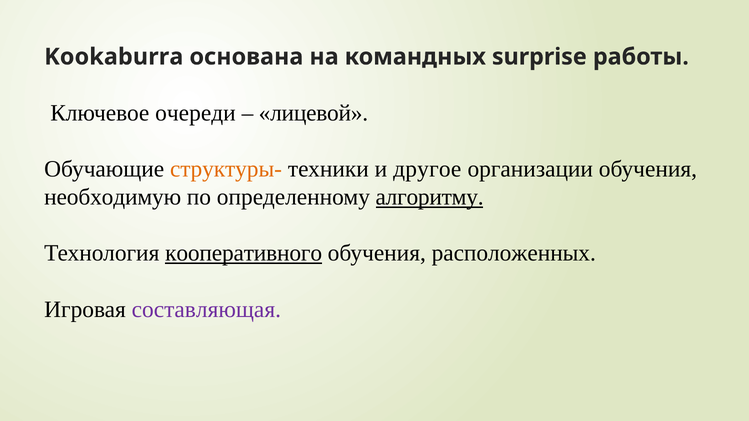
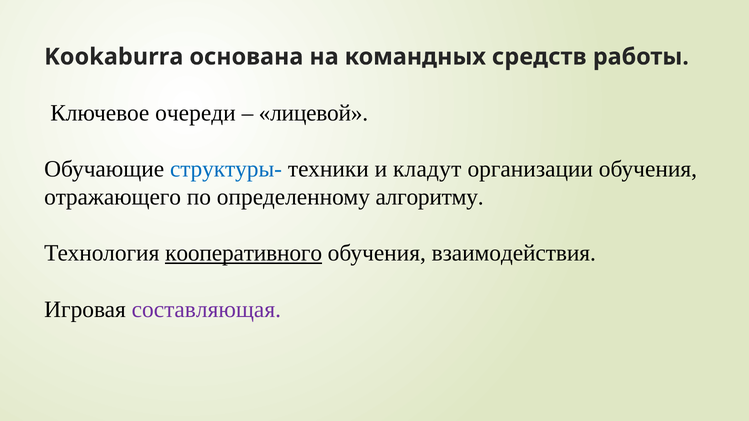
surprise: surprise -> средств
структуры- colour: orange -> blue
другое: другое -> кладут
необходимую: необходимую -> отражающего
алгоритму underline: present -> none
расположенных: расположенных -> взаимодействия
